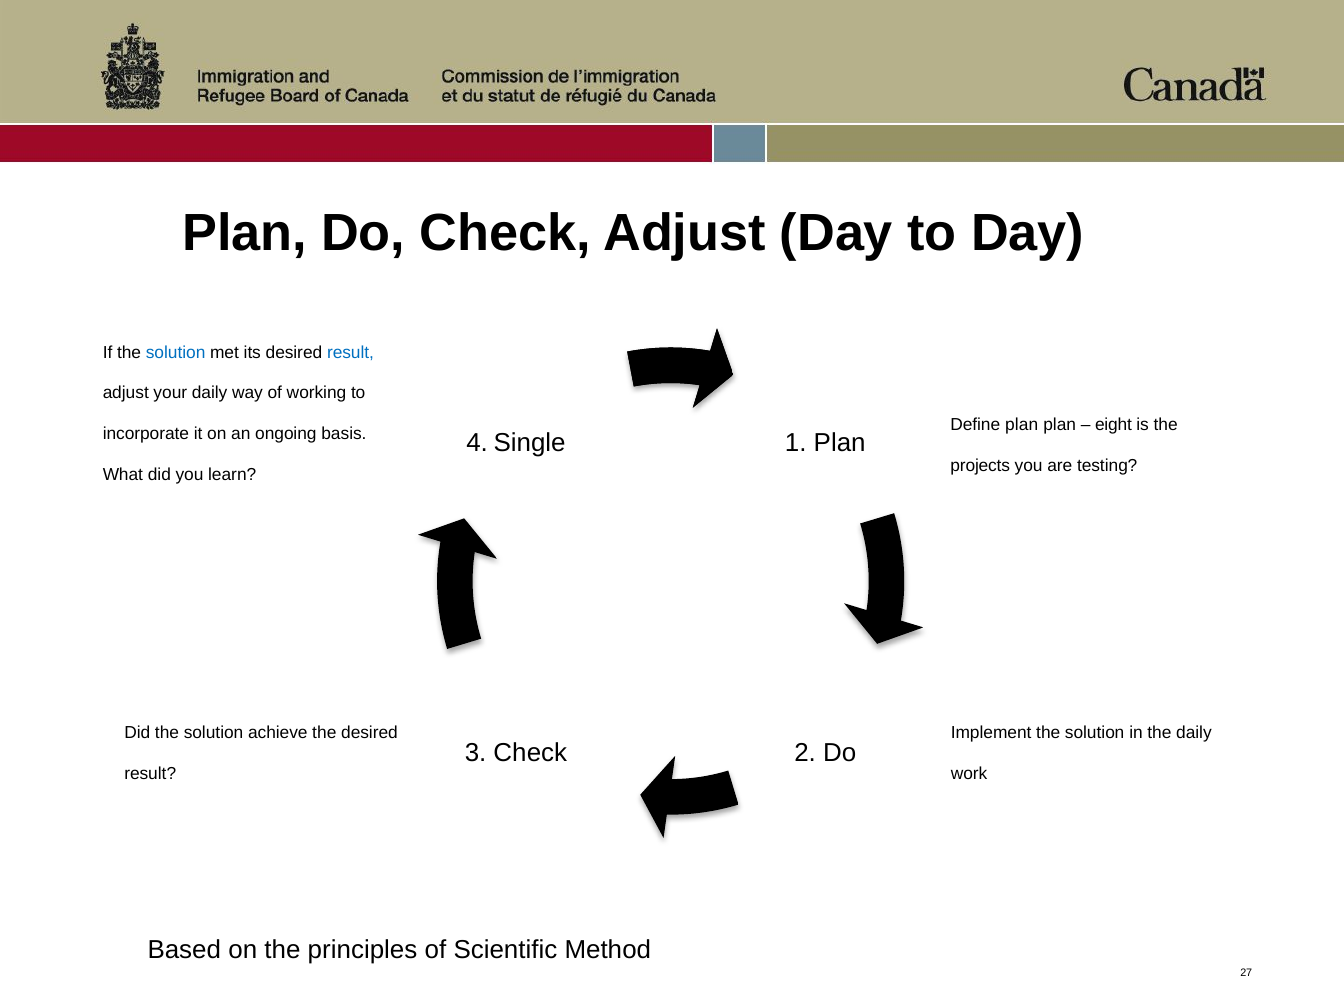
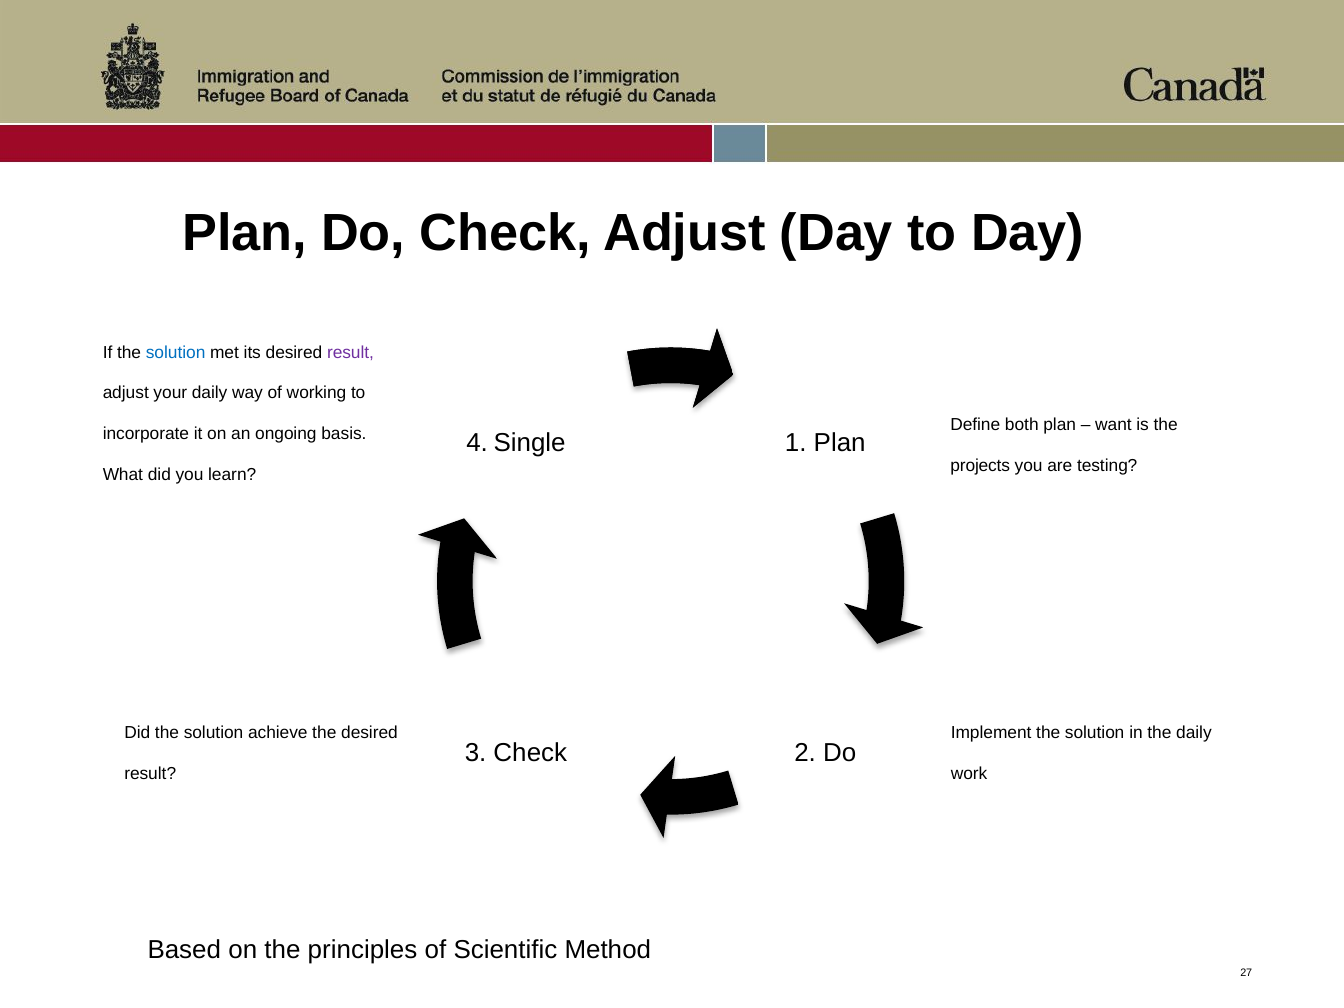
result at (350, 352) colour: blue -> purple
Define plan: plan -> both
eight: eight -> want
